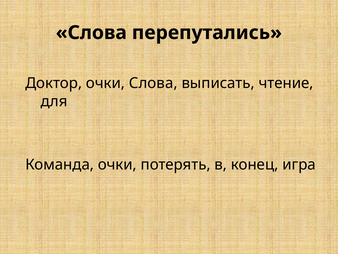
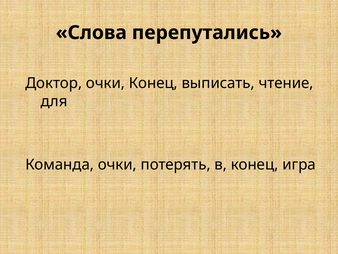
очки Слова: Слова -> Конец
